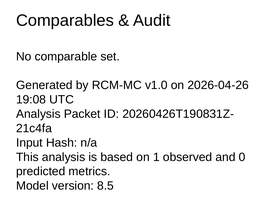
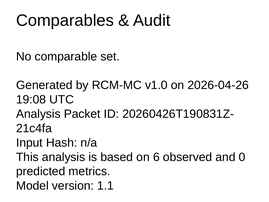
1: 1 -> 6
8.5: 8.5 -> 1.1
